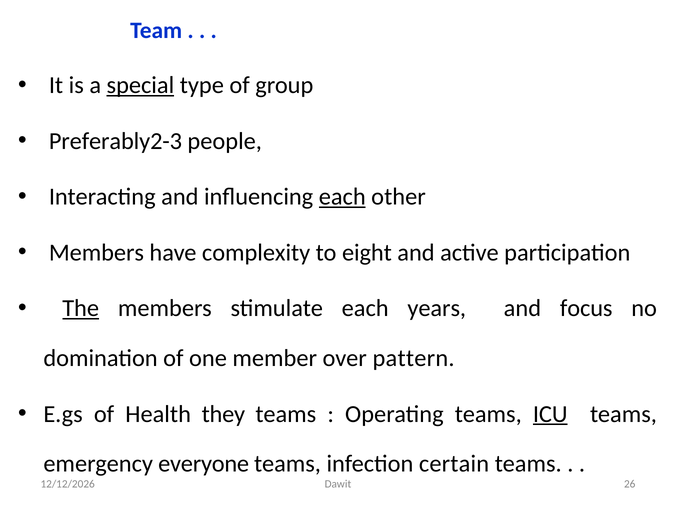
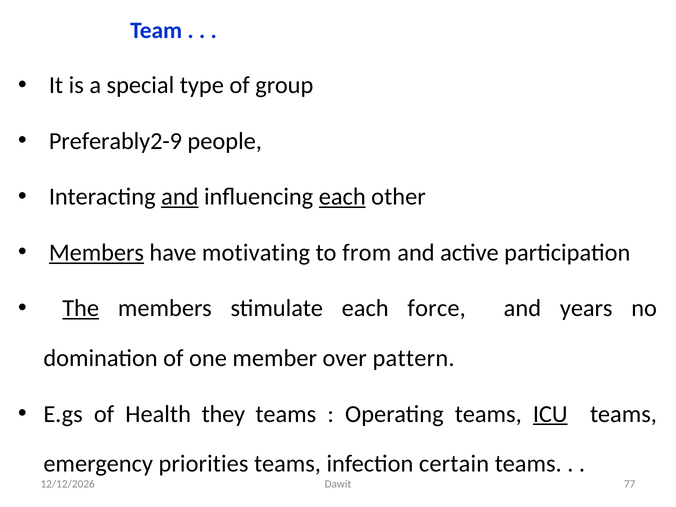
special underline: present -> none
Preferably2-3: Preferably2-3 -> Preferably2-9
and at (180, 197) underline: none -> present
Members at (96, 253) underline: none -> present
complexity: complexity -> motivating
eight: eight -> from
years: years -> force
focus: focus -> years
everyone: everyone -> priorities
26: 26 -> 77
